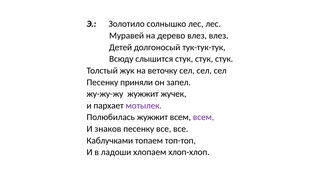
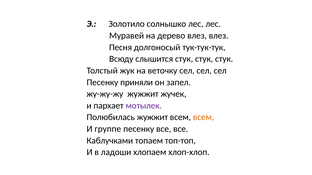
Детей: Детей -> Песня
всем at (204, 118) colour: purple -> orange
знаков: знаков -> группе
